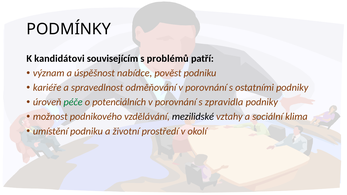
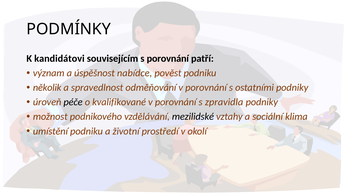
s problémů: problémů -> porovnání
kariéře: kariéře -> několik
péče colour: green -> black
potenciálních: potenciálních -> kvalifikované
